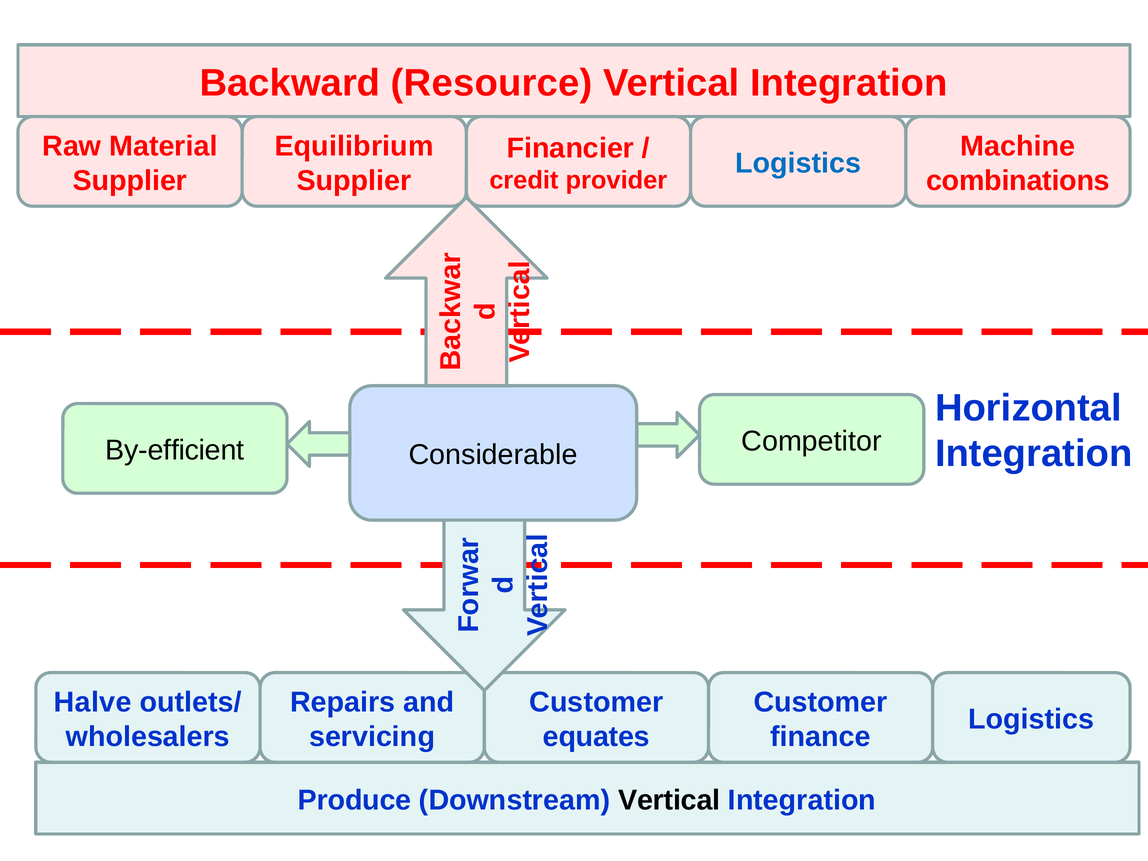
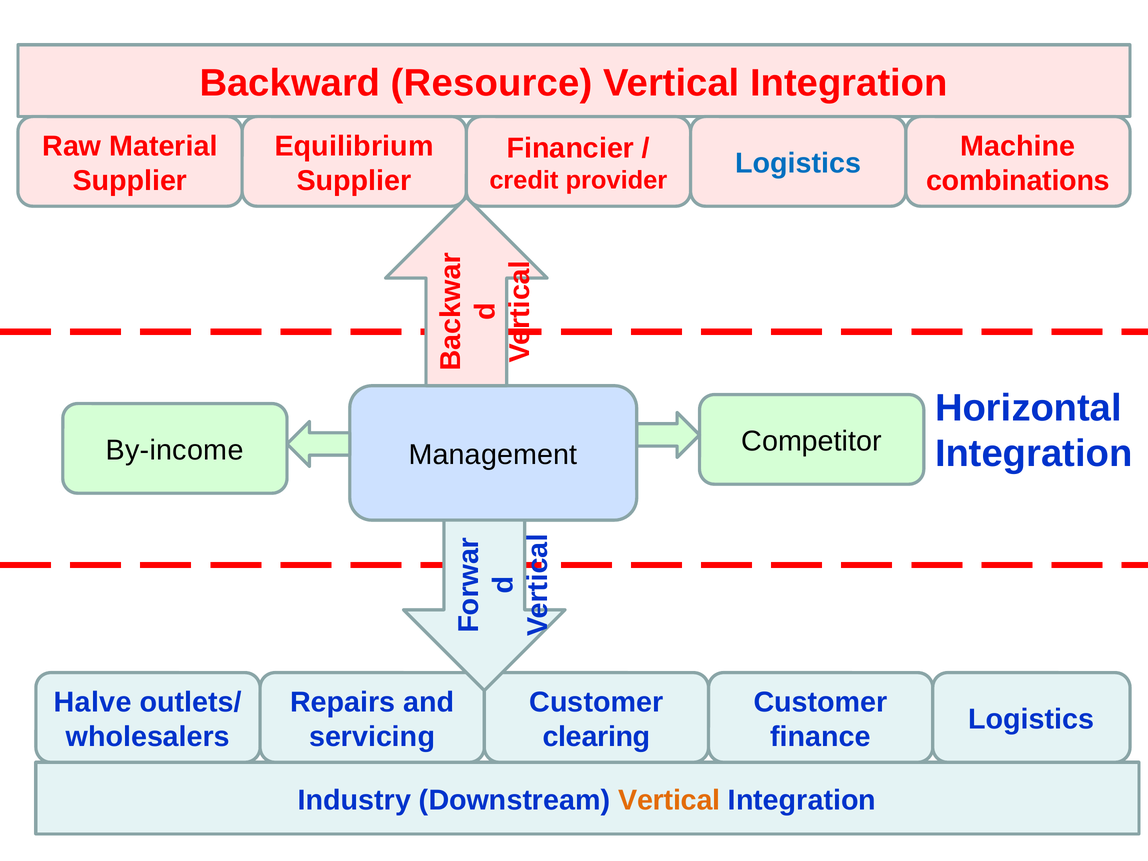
By-efficient: By-efficient -> By-income
Considerable: Considerable -> Management
equates: equates -> clearing
Produce: Produce -> Industry
Vertical at (669, 800) colour: black -> orange
